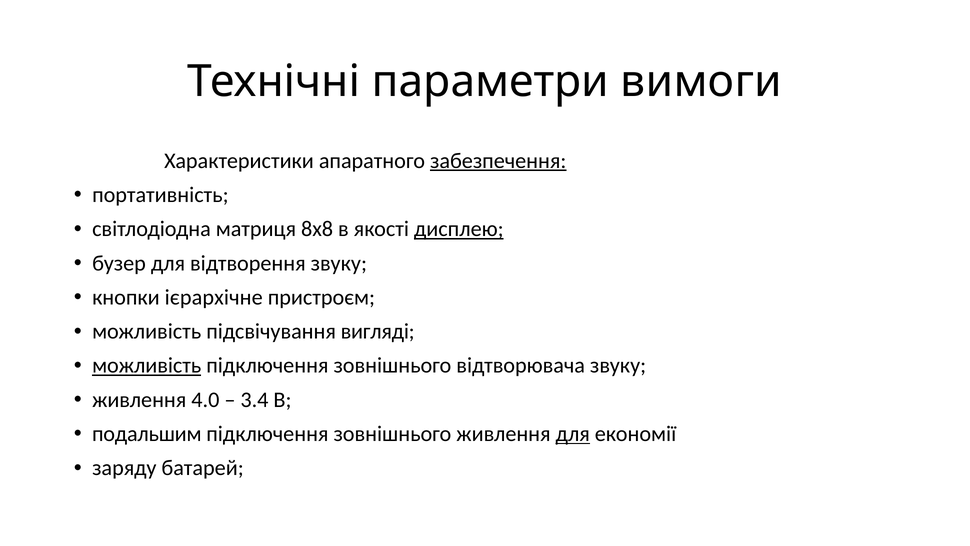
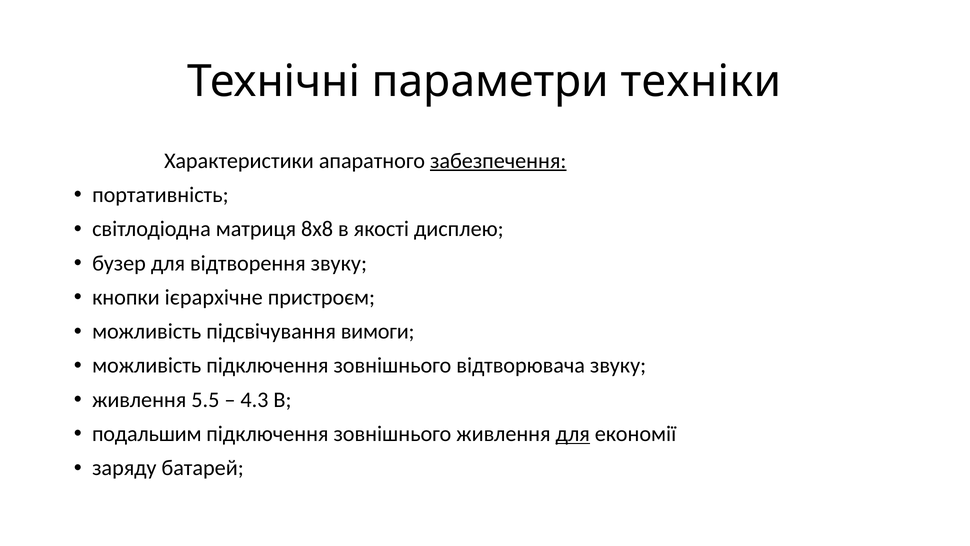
вимоги: вимоги -> техніки
дисплею underline: present -> none
вигляді: вигляді -> вимоги
можливість at (147, 365) underline: present -> none
4.0: 4.0 -> 5.5
3.4: 3.4 -> 4.3
